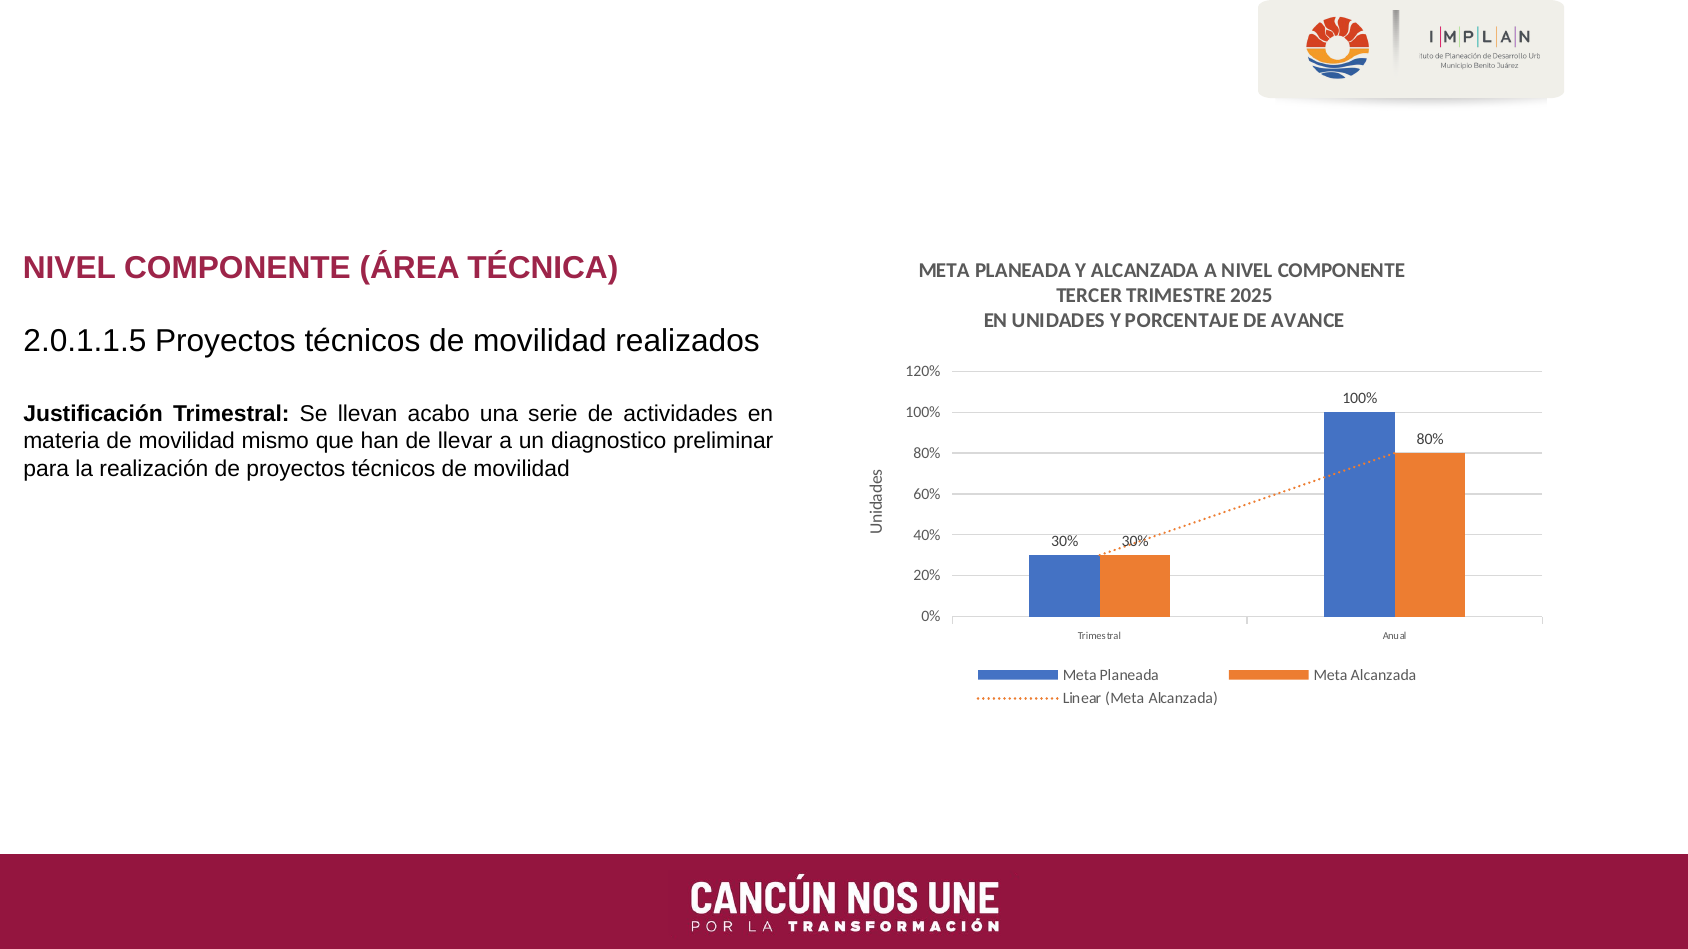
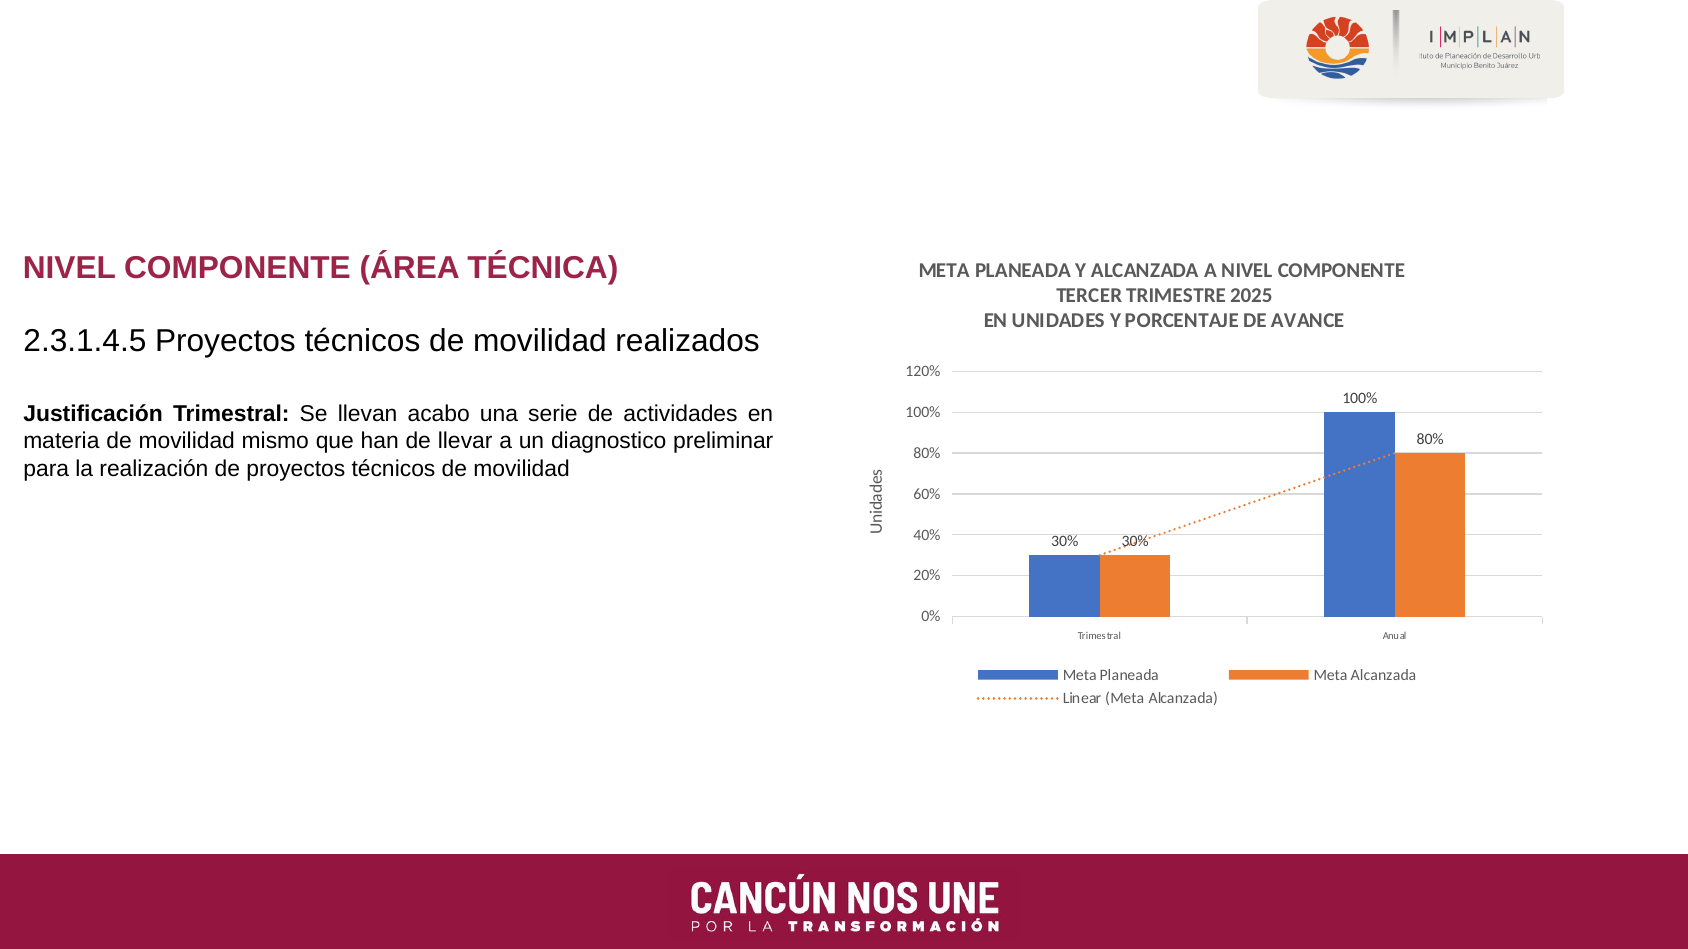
2.0.1.1.5: 2.0.1.1.5 -> 2.3.1.4.5
